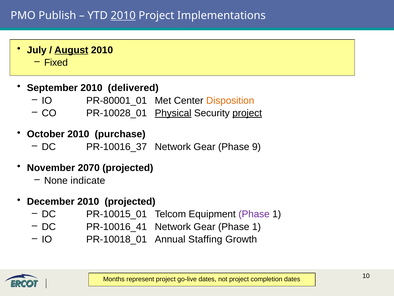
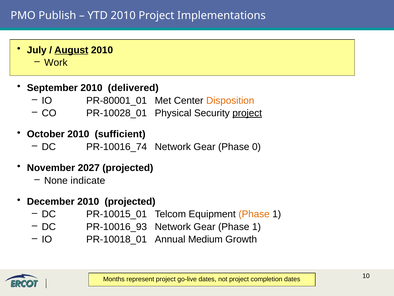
2010 at (123, 16) underline: present -> none
Fixed: Fixed -> Work
Physical underline: present -> none
purchase: purchase -> sufficient
PR-10016_37: PR-10016_37 -> PR-10016_74
9: 9 -> 0
2070: 2070 -> 2027
Phase at (254, 214) colour: purple -> orange
PR-10016_41: PR-10016_41 -> PR-10016_93
Staffing: Staffing -> Medium
